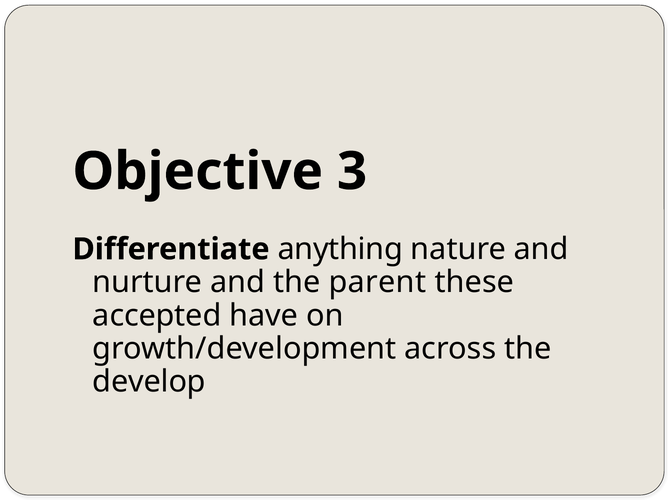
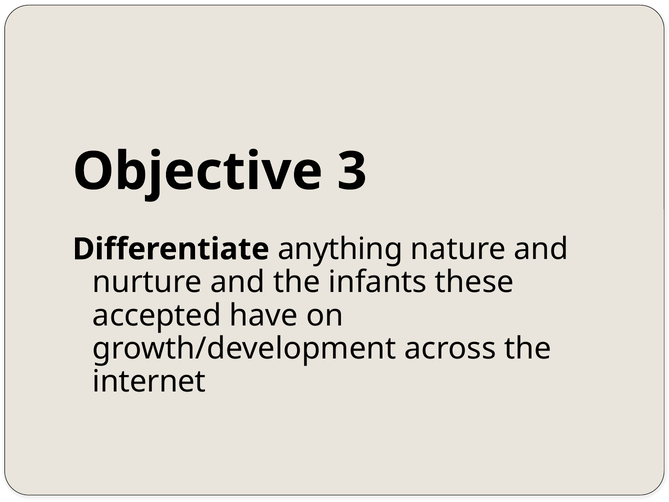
parent: parent -> infants
develop: develop -> internet
